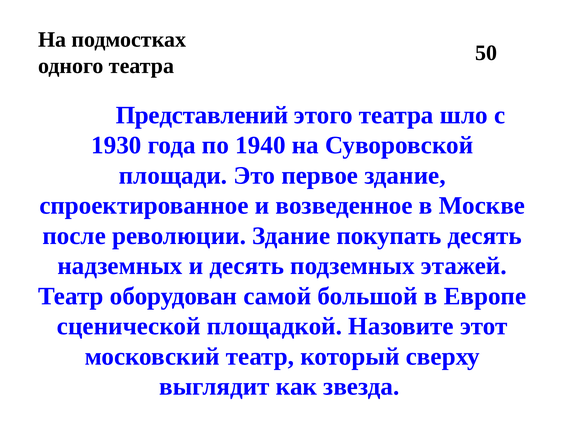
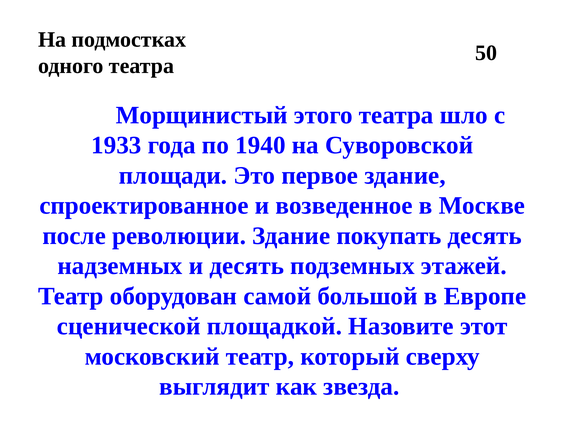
Представлений: Представлений -> Морщинистый
1930: 1930 -> 1933
